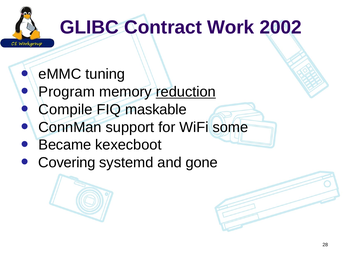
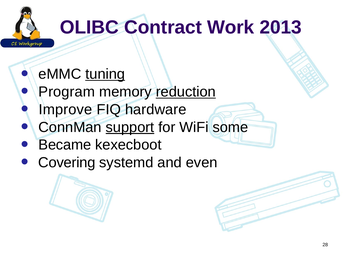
GLIBC: GLIBC -> OLIBC
2002: 2002 -> 2013
tuning underline: none -> present
Compile: Compile -> Improve
maskable: maskable -> hardware
support underline: none -> present
gone: gone -> even
